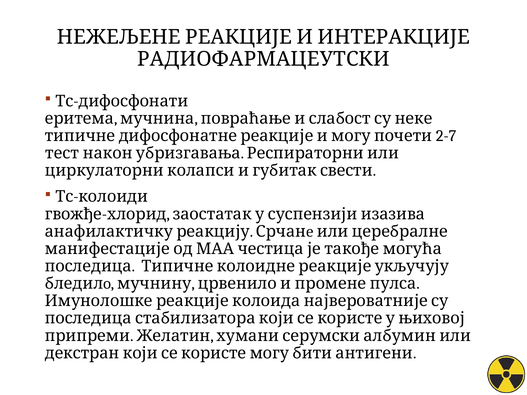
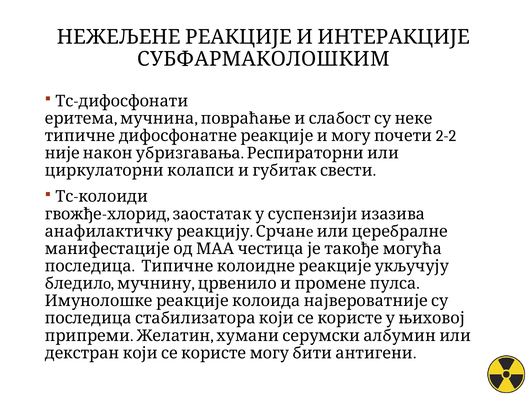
РАДИОФАРМАЦЕУТСКИ: РАДИОФАРМАЦЕУТСКИ -> СУБФАРМАКОЛОШКИМ
2-7: 2-7 -> 2-2
тест: тест -> није
